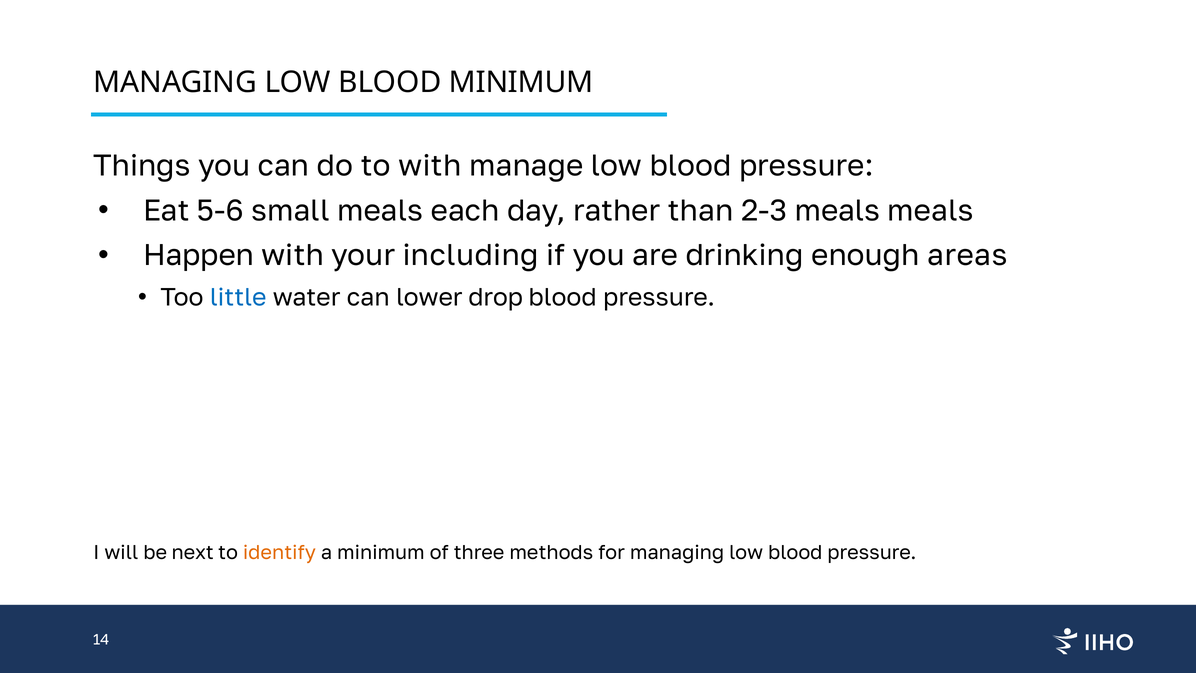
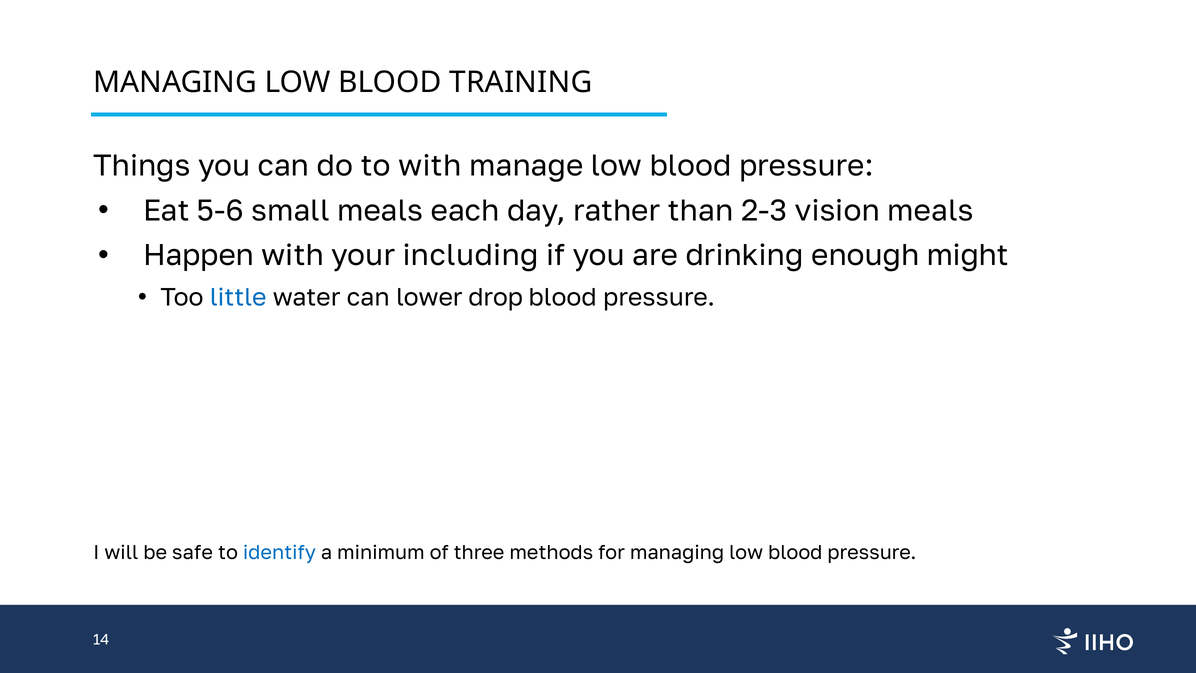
BLOOD MINIMUM: MINIMUM -> TRAINING
2-3 meals: meals -> vision
areas: areas -> might
next: next -> safe
identify colour: orange -> blue
